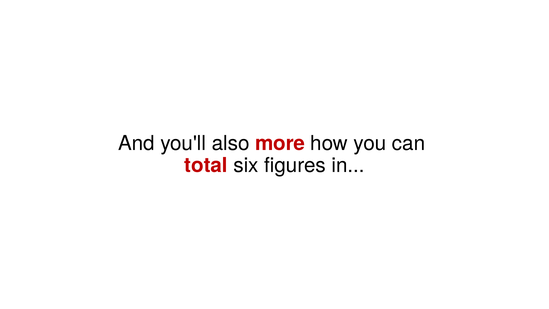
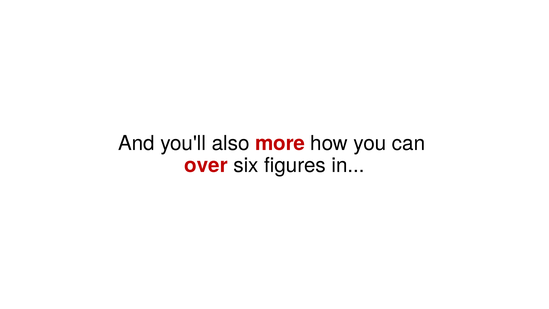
total: total -> over
